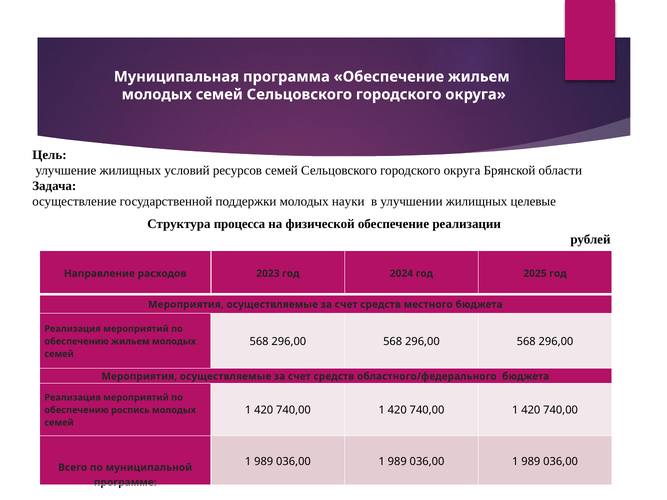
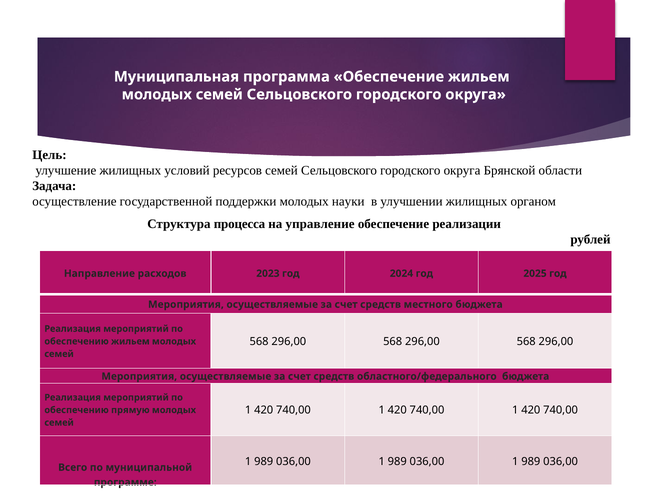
целевые: целевые -> органом
физической: физической -> управление
роспись: роспись -> прямую
